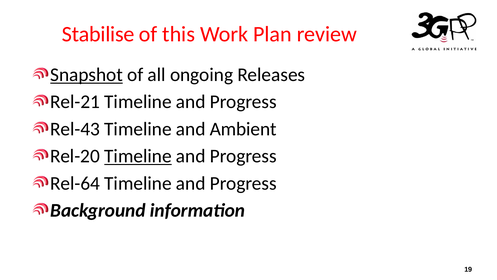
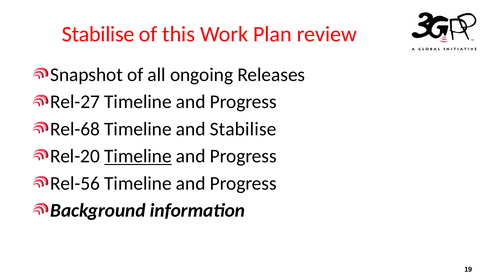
Snapshot underline: present -> none
Rel-21: Rel-21 -> Rel-27
Rel-43: Rel-43 -> Rel-68
and Ambient: Ambient -> Stabilise
Rel-64: Rel-64 -> Rel-56
